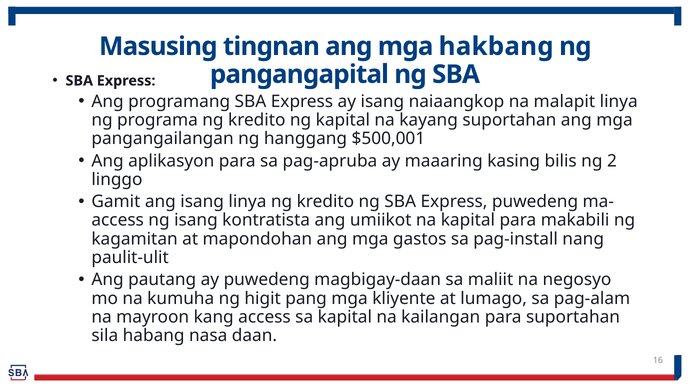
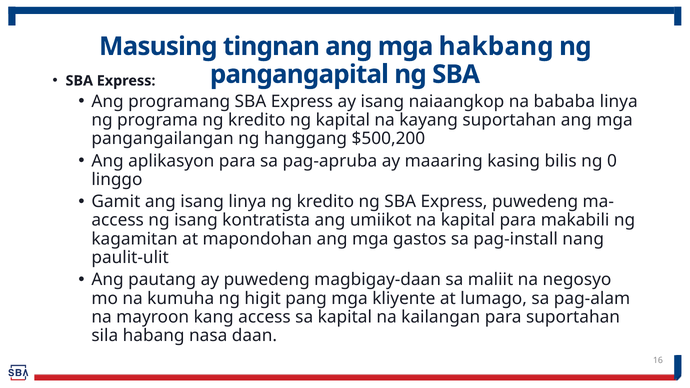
malapit: malapit -> bababa
$500,001: $500,001 -> $500,200
2: 2 -> 0
